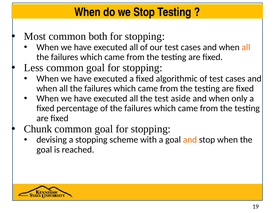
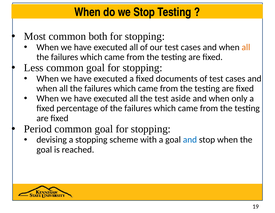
algorithmic: algorithmic -> documents
Chunk: Chunk -> Period
and at (190, 139) colour: orange -> blue
